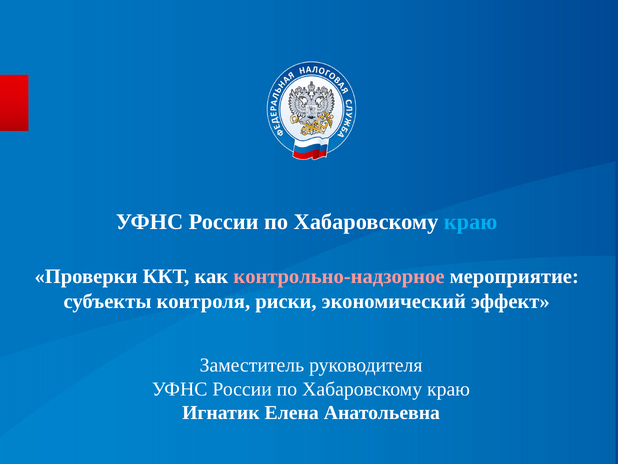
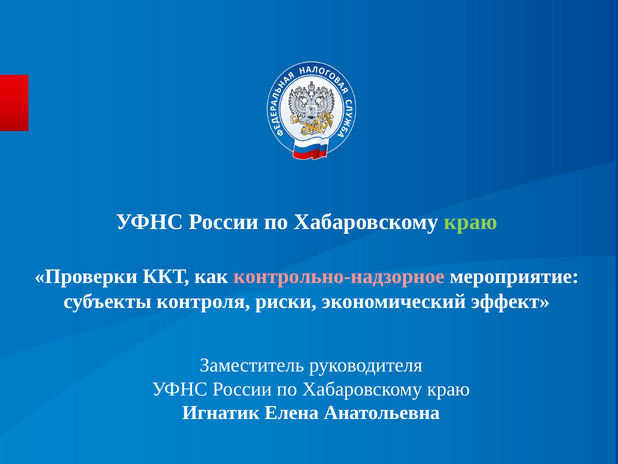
краю at (471, 222) colour: light blue -> light green
